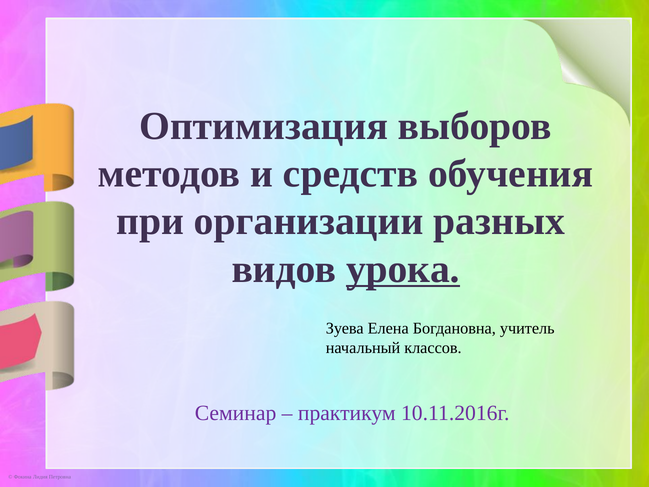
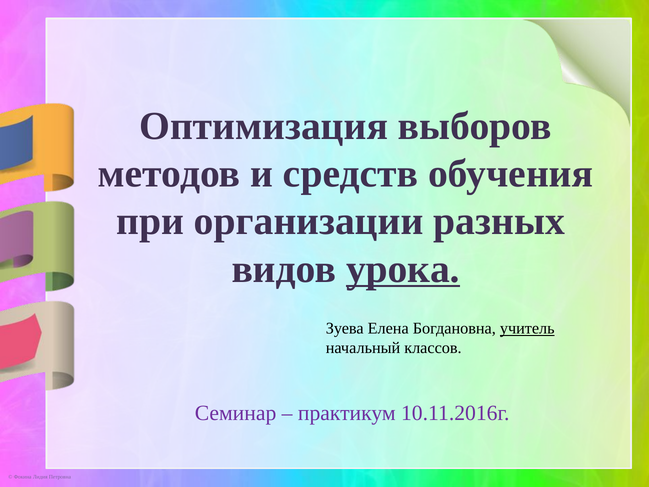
учитель underline: none -> present
